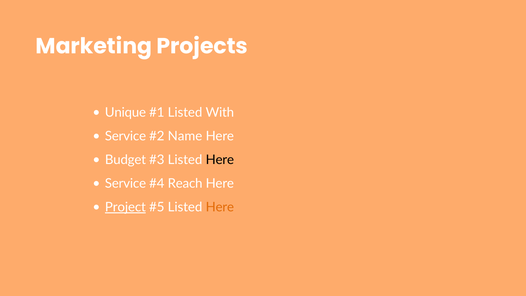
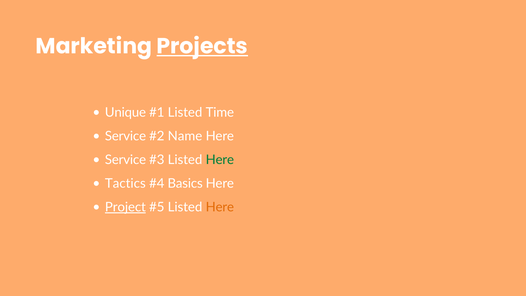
Projects underline: none -> present
With: With -> Time
Budget at (125, 160): Budget -> Service
Here at (220, 160) colour: black -> green
Service at (125, 183): Service -> Tactics
Reach: Reach -> Basics
